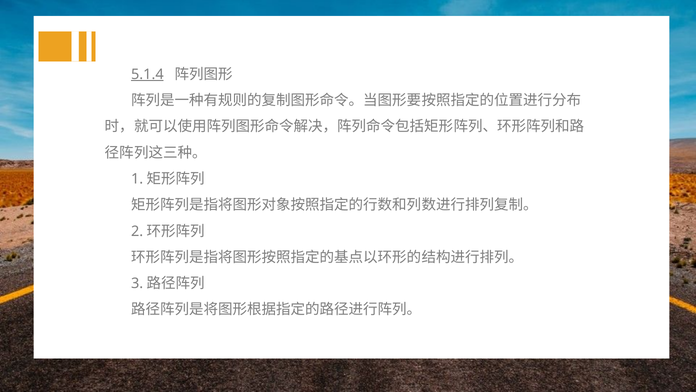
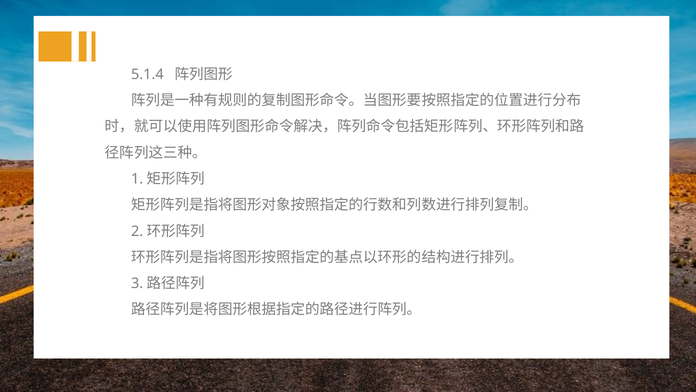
5.1.4 underline: present -> none
